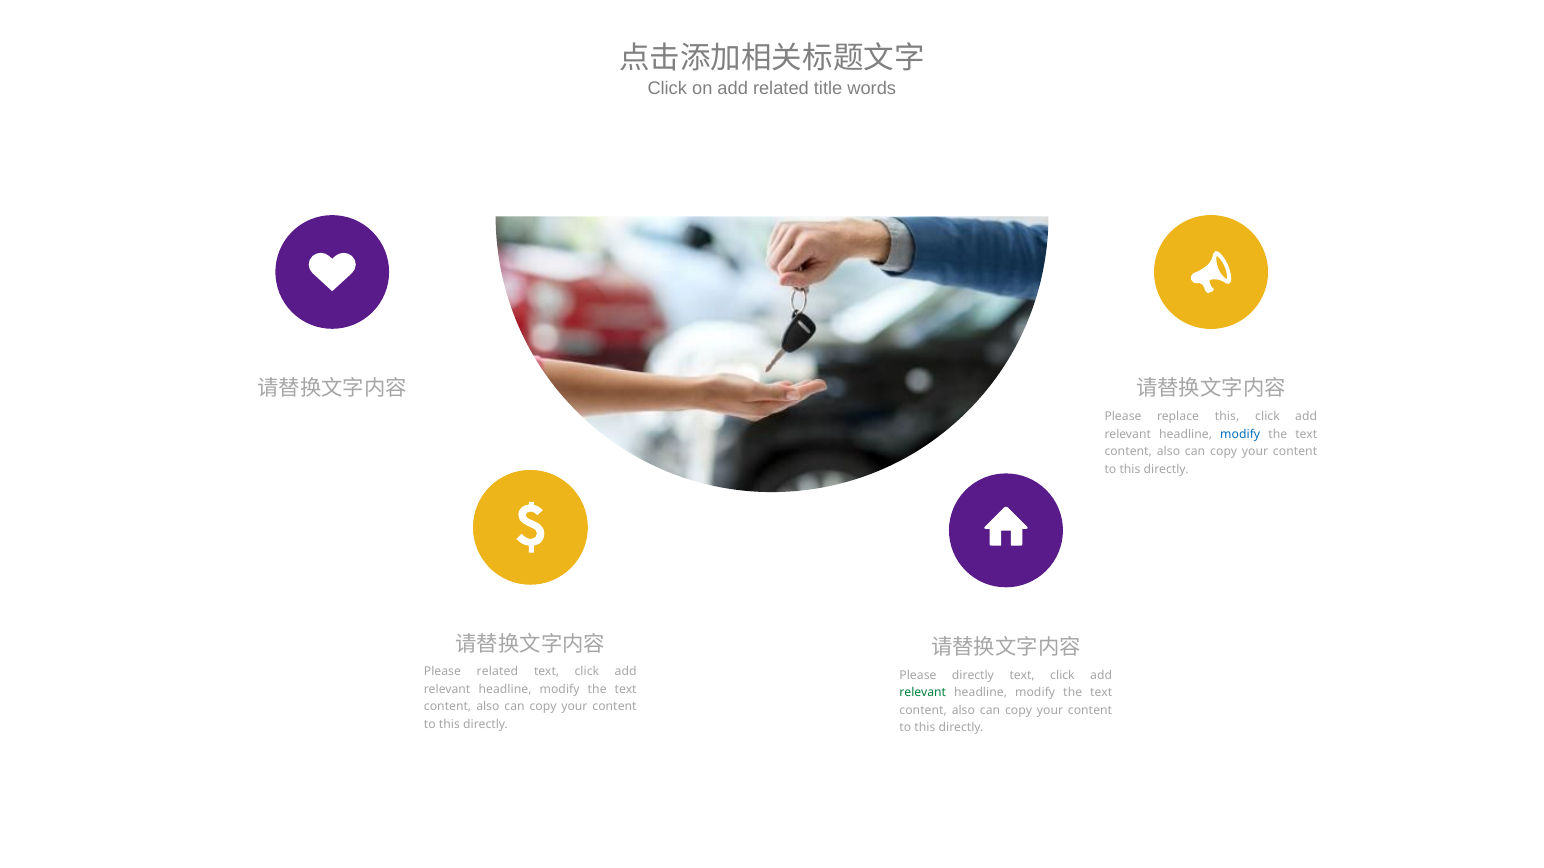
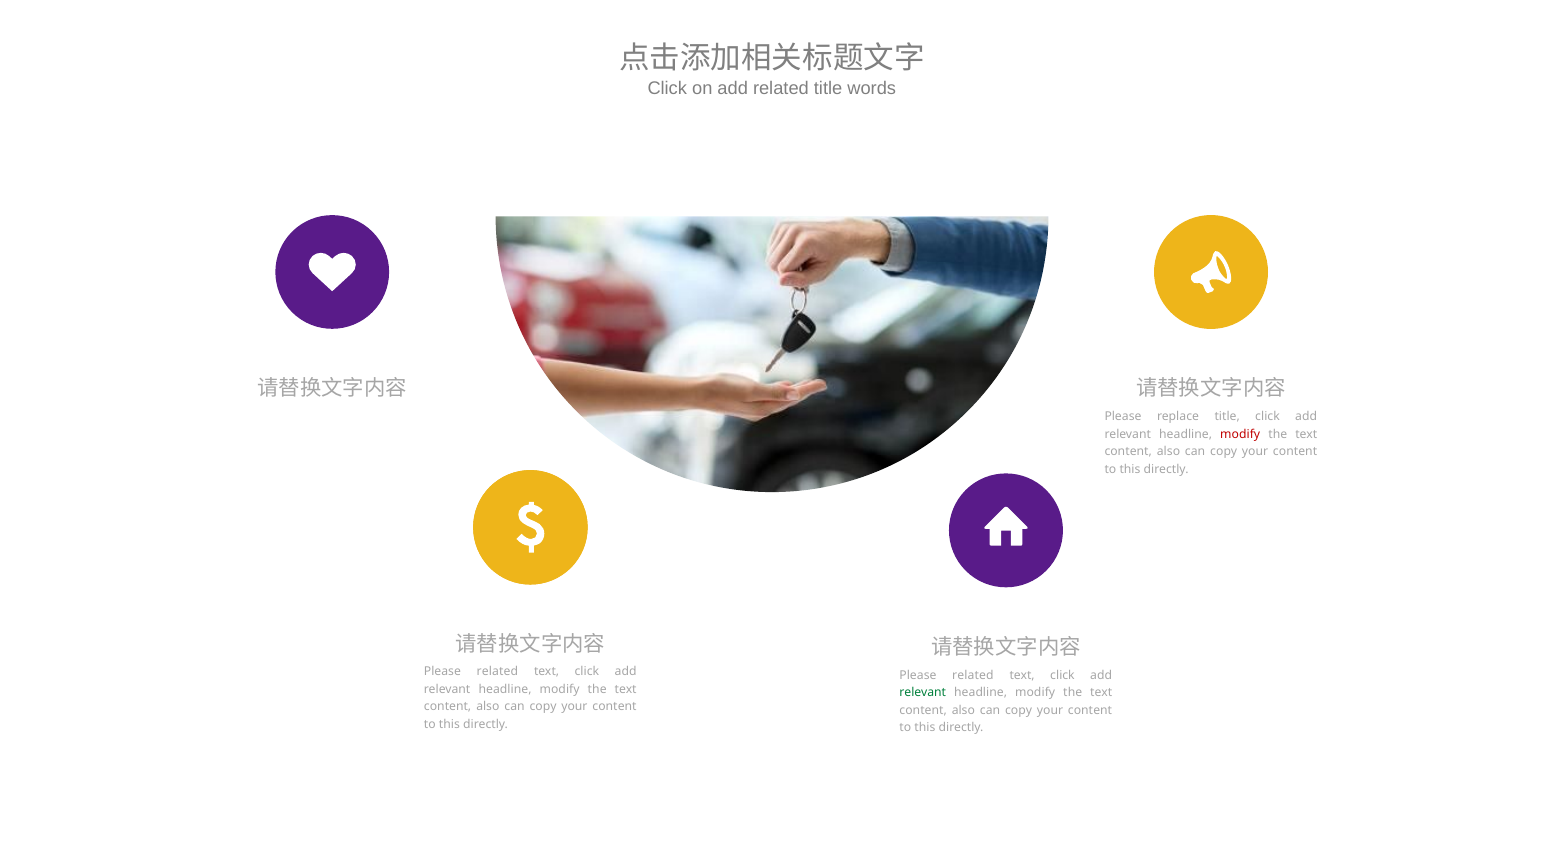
replace this: this -> title
modify at (1240, 434) colour: blue -> red
directly at (973, 675): directly -> related
